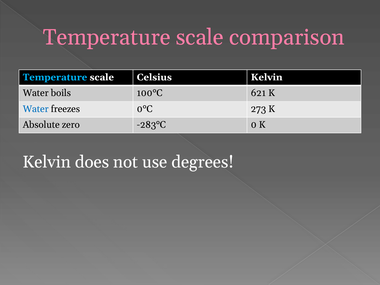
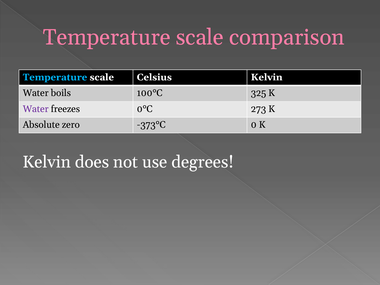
621: 621 -> 325
Water at (36, 109) colour: blue -> purple
-283°C: -283°C -> -373°C
